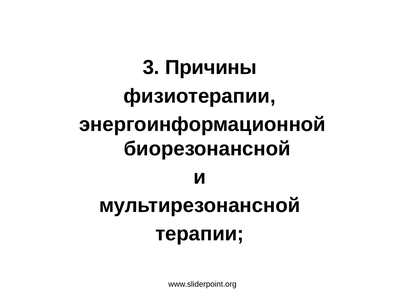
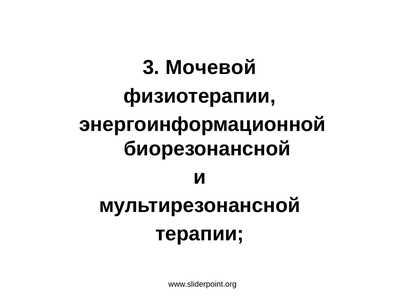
Причины: Причины -> Мочевой
